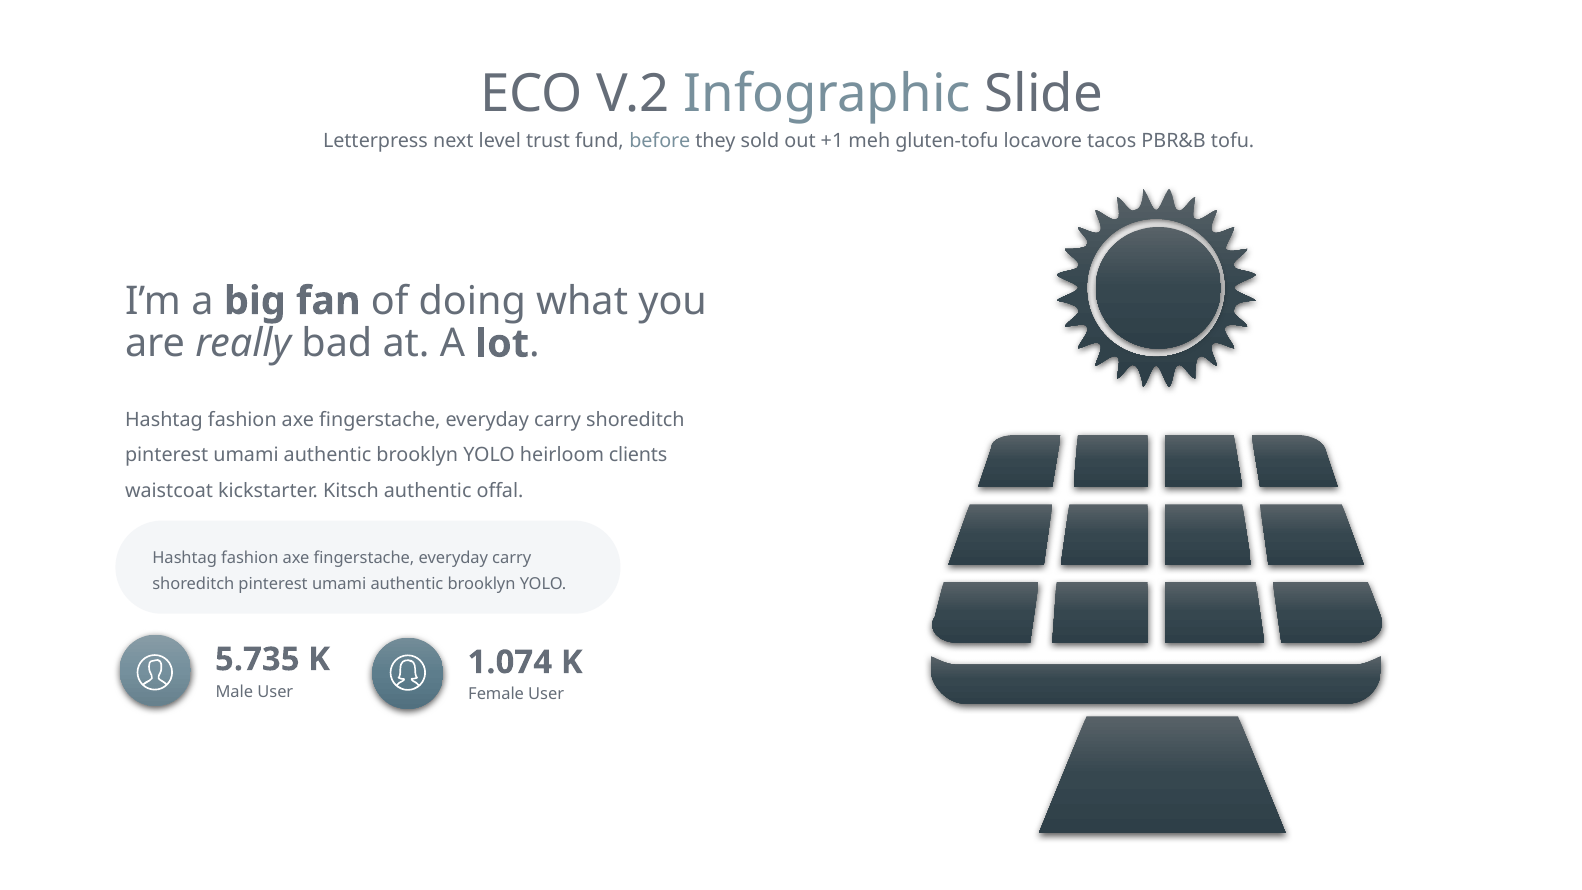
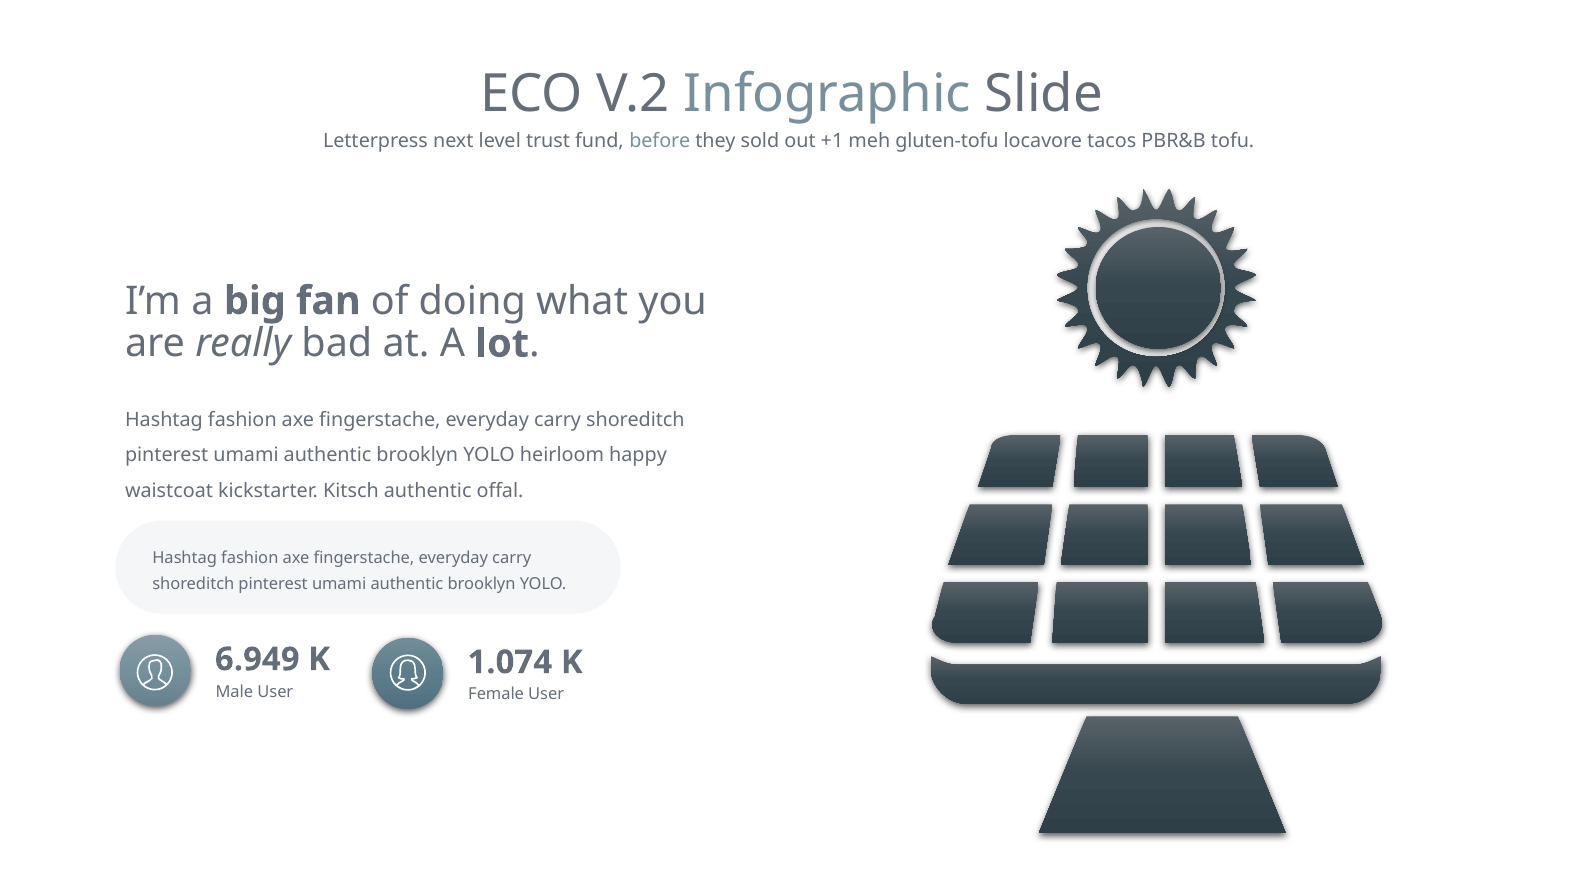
clients: clients -> happy
5.735: 5.735 -> 6.949
